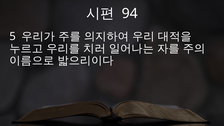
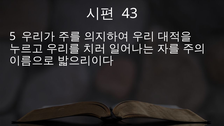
94: 94 -> 43
